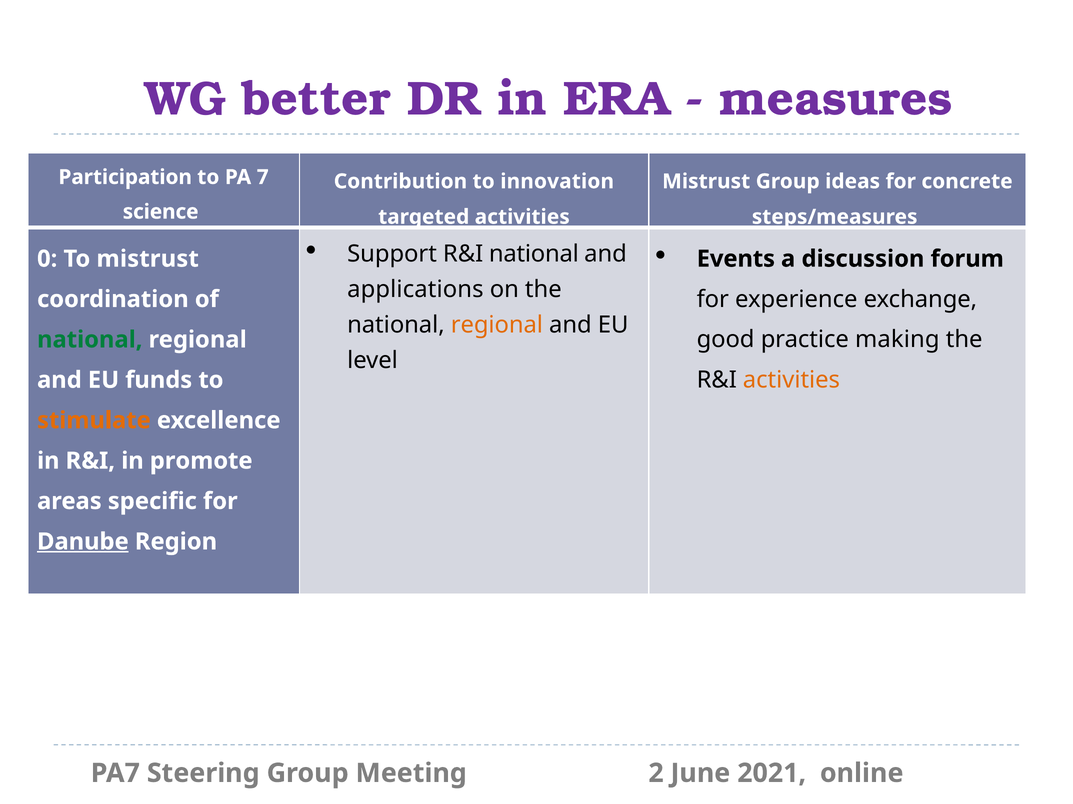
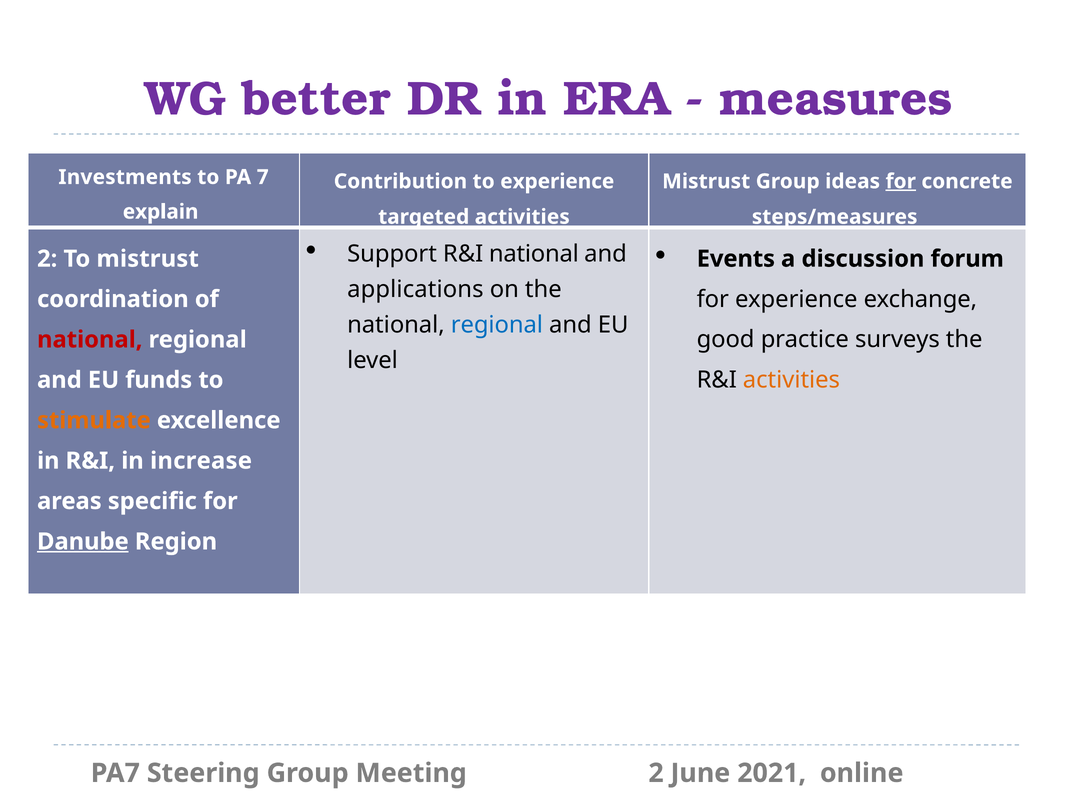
Participation: Participation -> Investments
to innovation: innovation -> experience
for at (901, 182) underline: none -> present
science: science -> explain
0 at (47, 259): 0 -> 2
regional at (497, 325) colour: orange -> blue
making: making -> surveys
national at (90, 340) colour: green -> red
promote: promote -> increase
